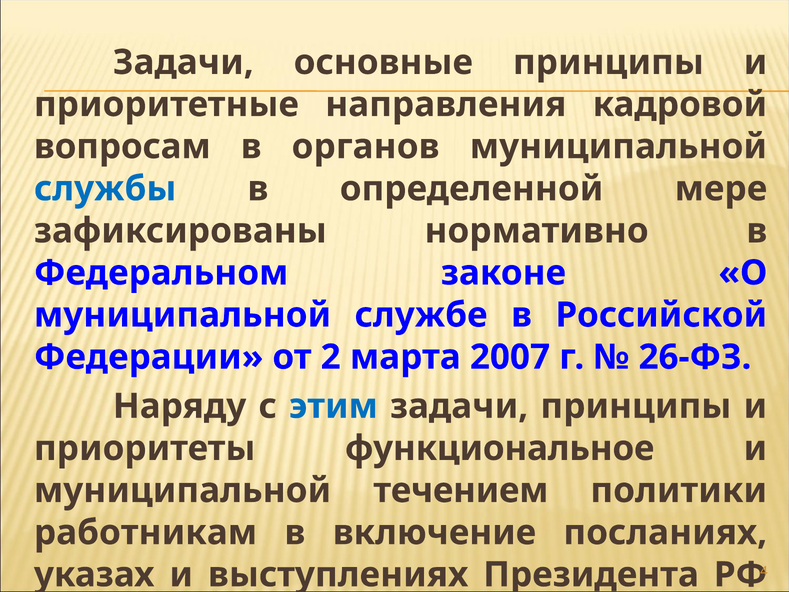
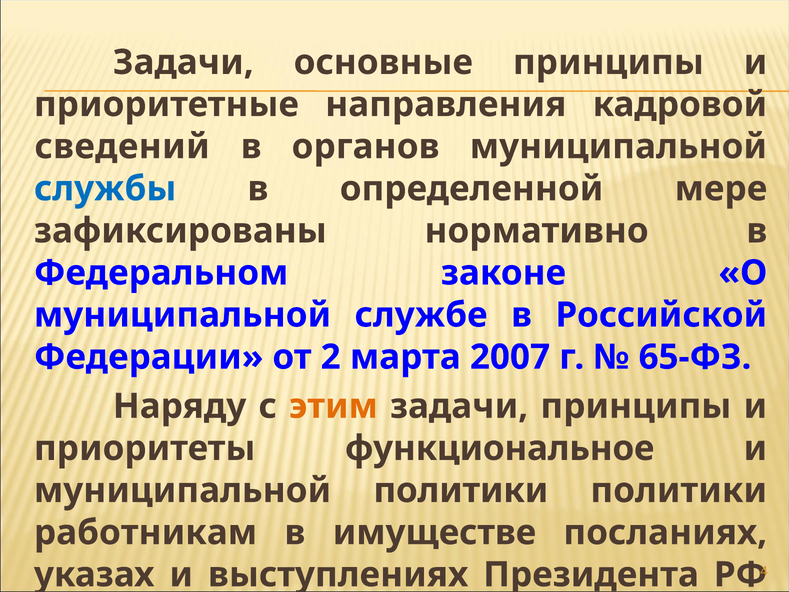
вопросам: вопросам -> сведений
26-ФЗ: 26-ФЗ -> 65-ФЗ
этим colour: blue -> orange
муниципальной течением: течением -> политики
включение: включение -> имуществе
